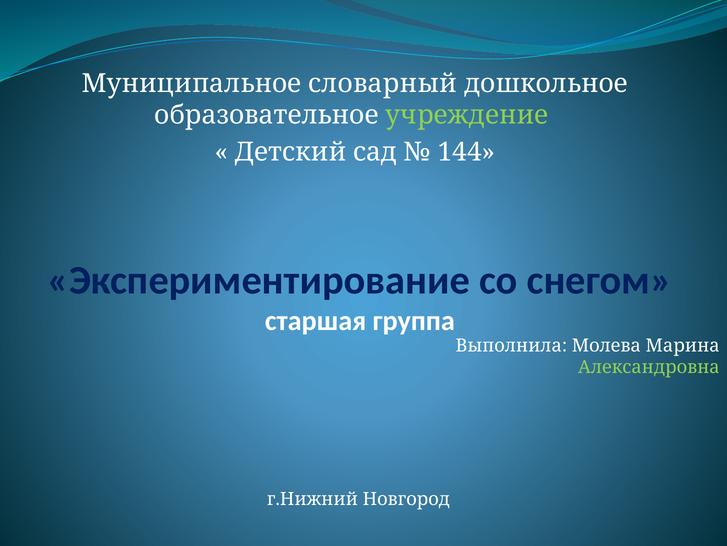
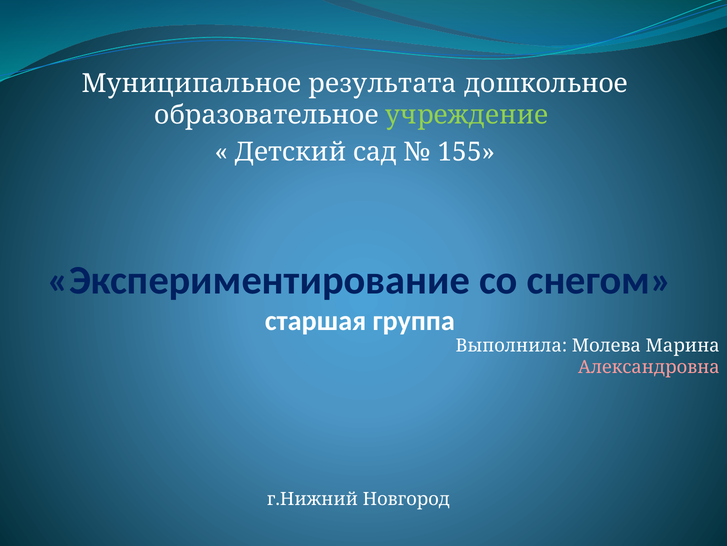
словарный: словарный -> результата
144: 144 -> 155
Александровна colour: light green -> pink
